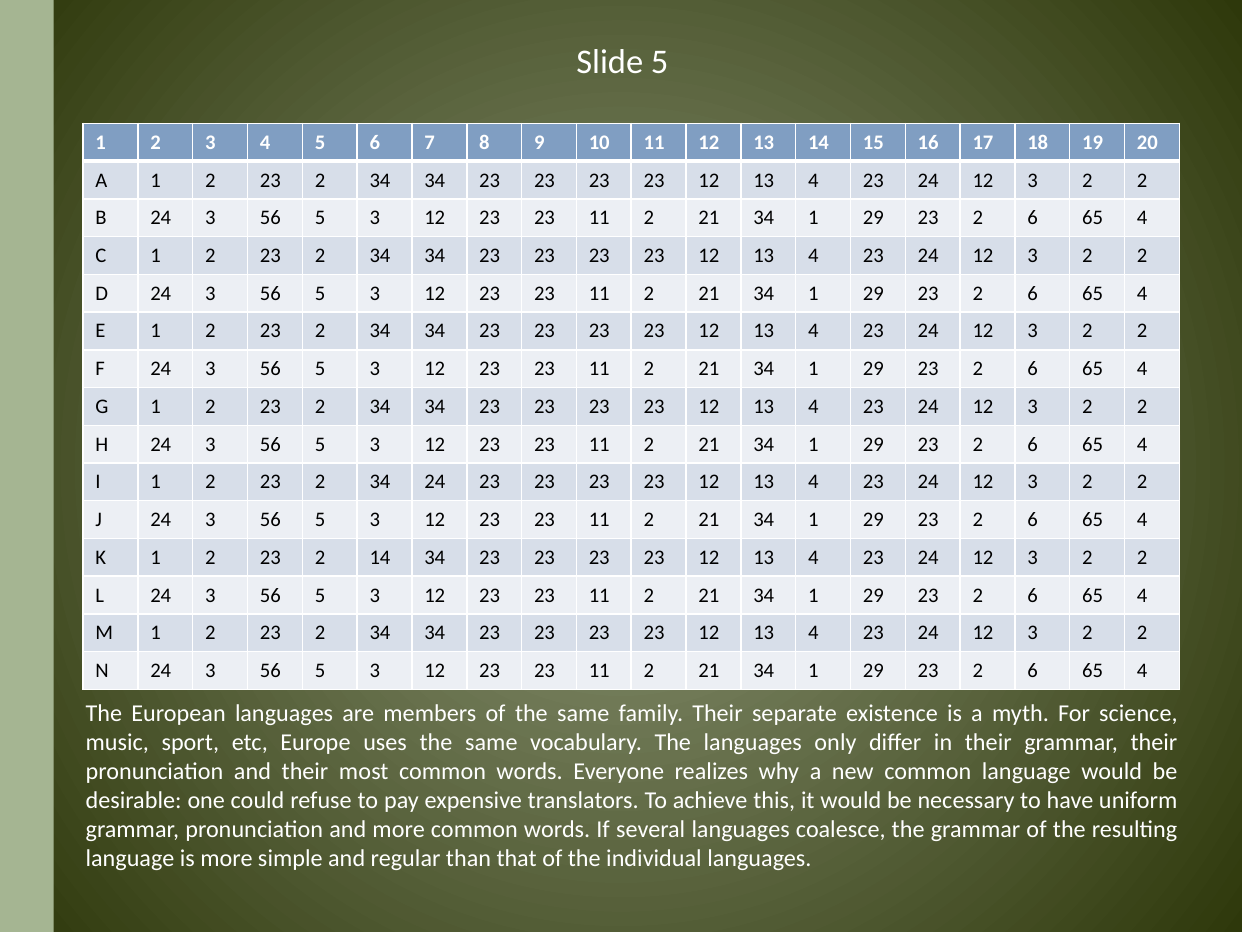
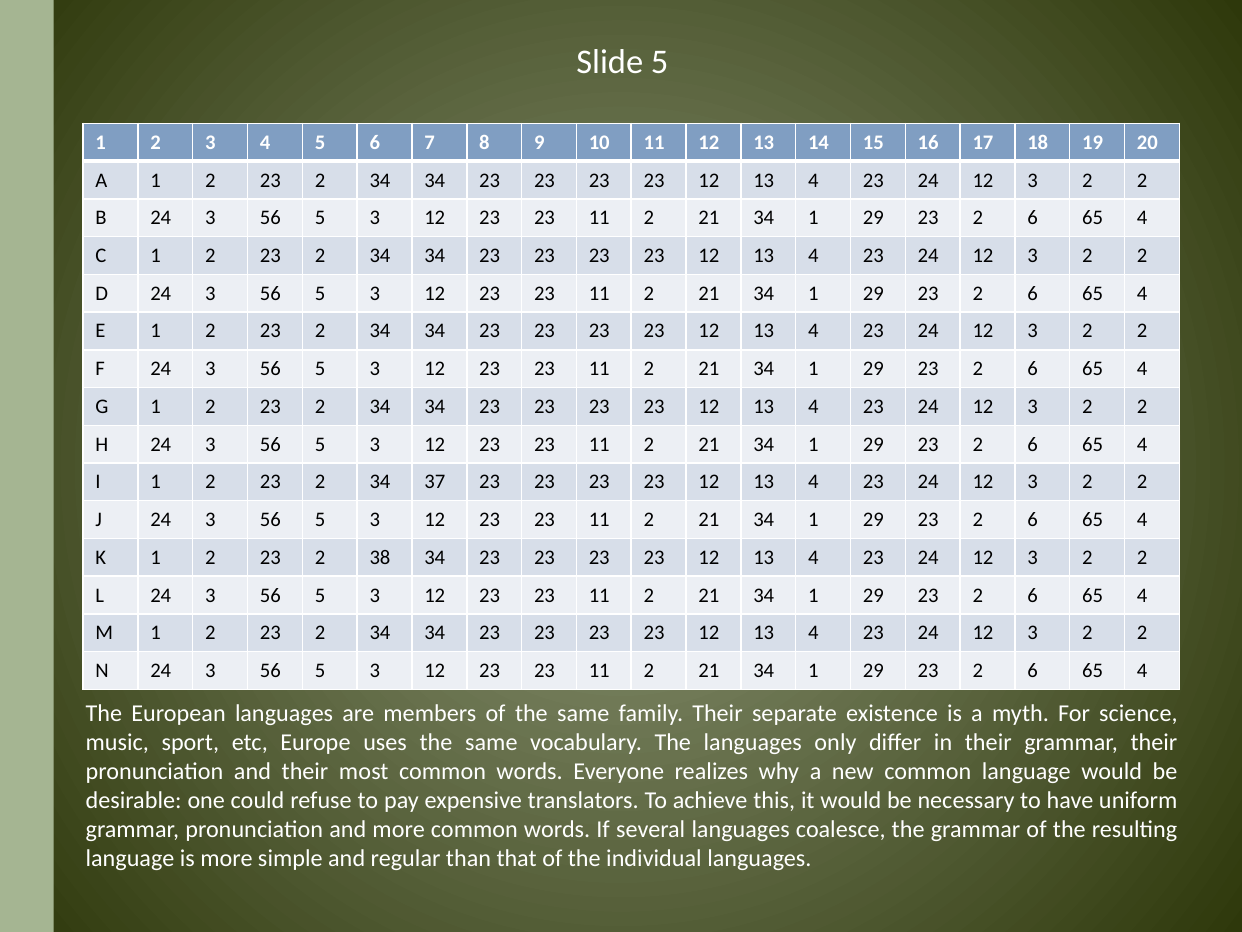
34 24: 24 -> 37
2 14: 14 -> 38
